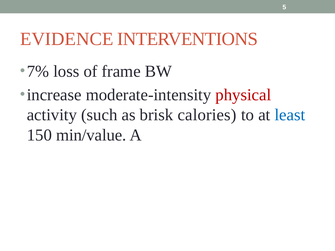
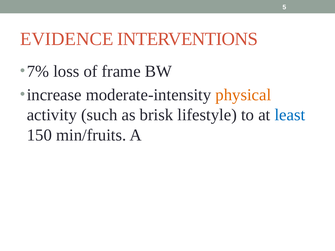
physical colour: red -> orange
calories: calories -> lifestyle
min/value: min/value -> min/fruits
